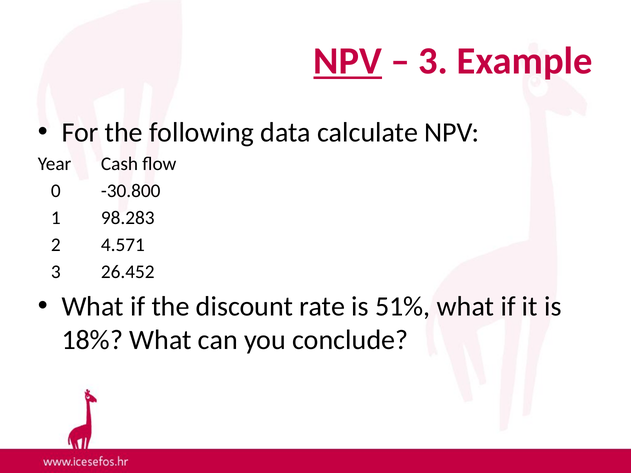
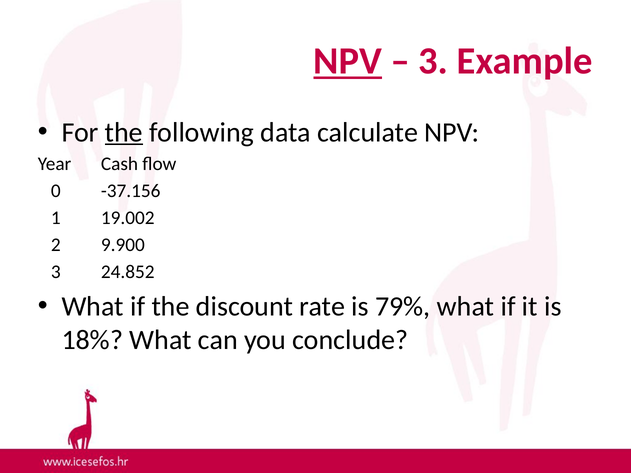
the at (124, 132) underline: none -> present
-30.800: -30.800 -> -37.156
98.283: 98.283 -> 19.002
4.571: 4.571 -> 9.900
26.452: 26.452 -> 24.852
51%: 51% -> 79%
